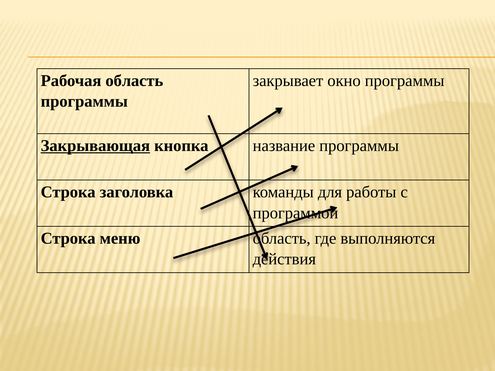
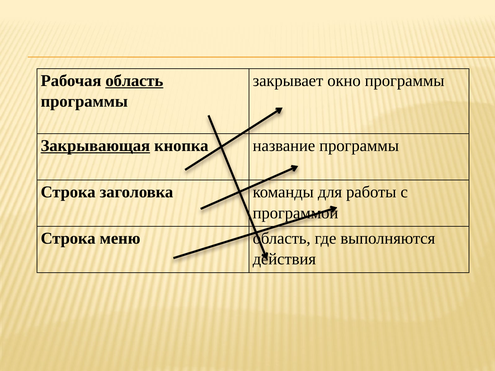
область at (134, 81) underline: none -> present
